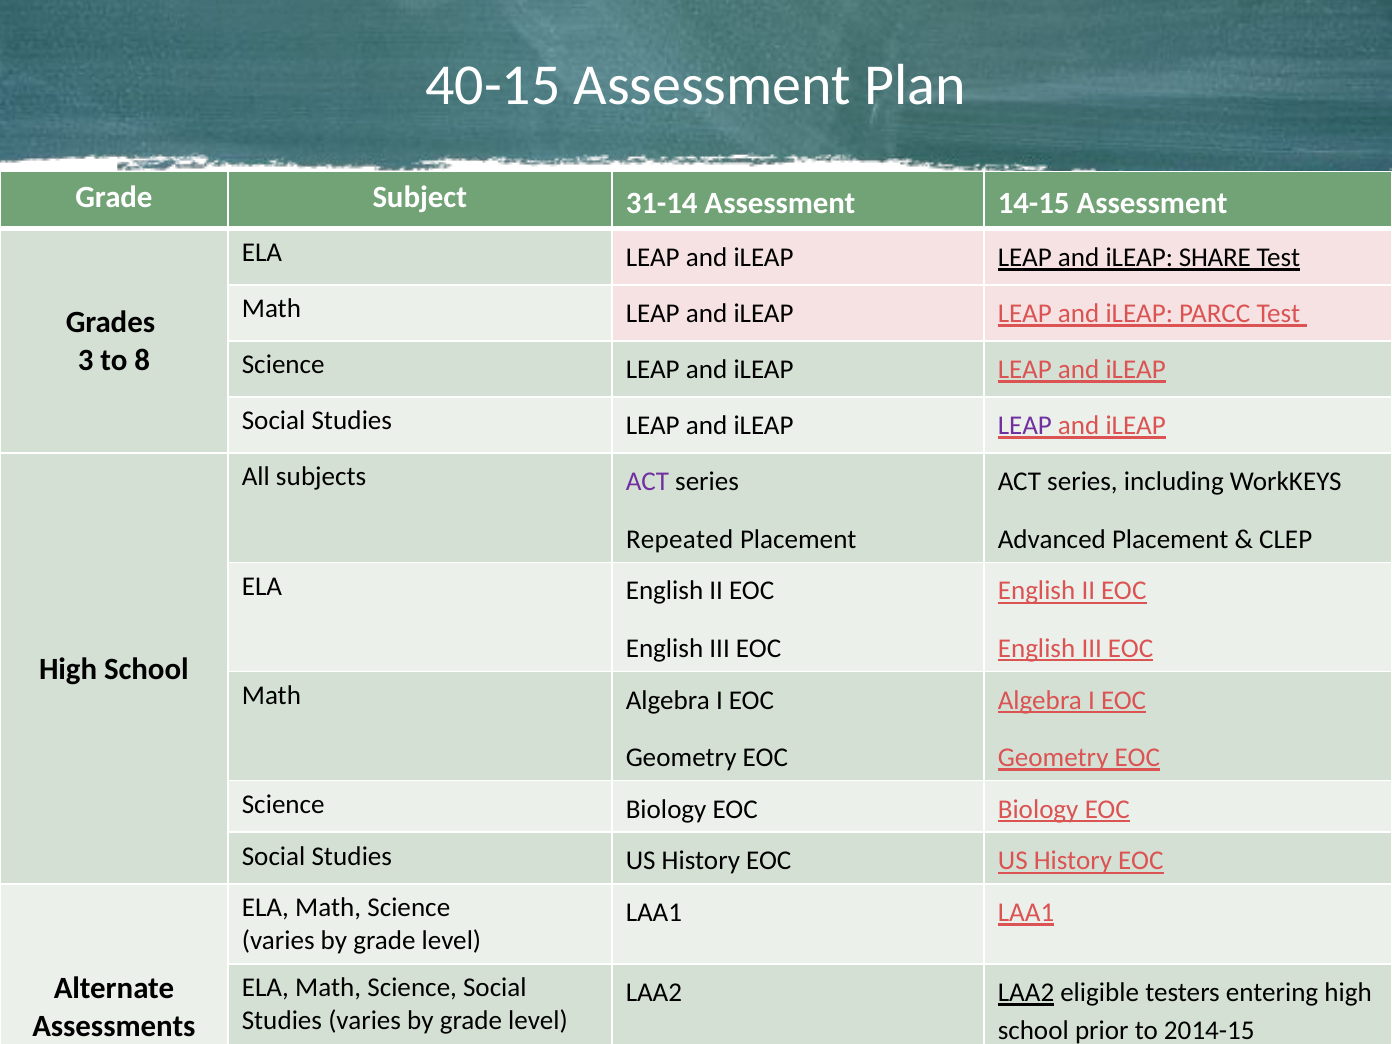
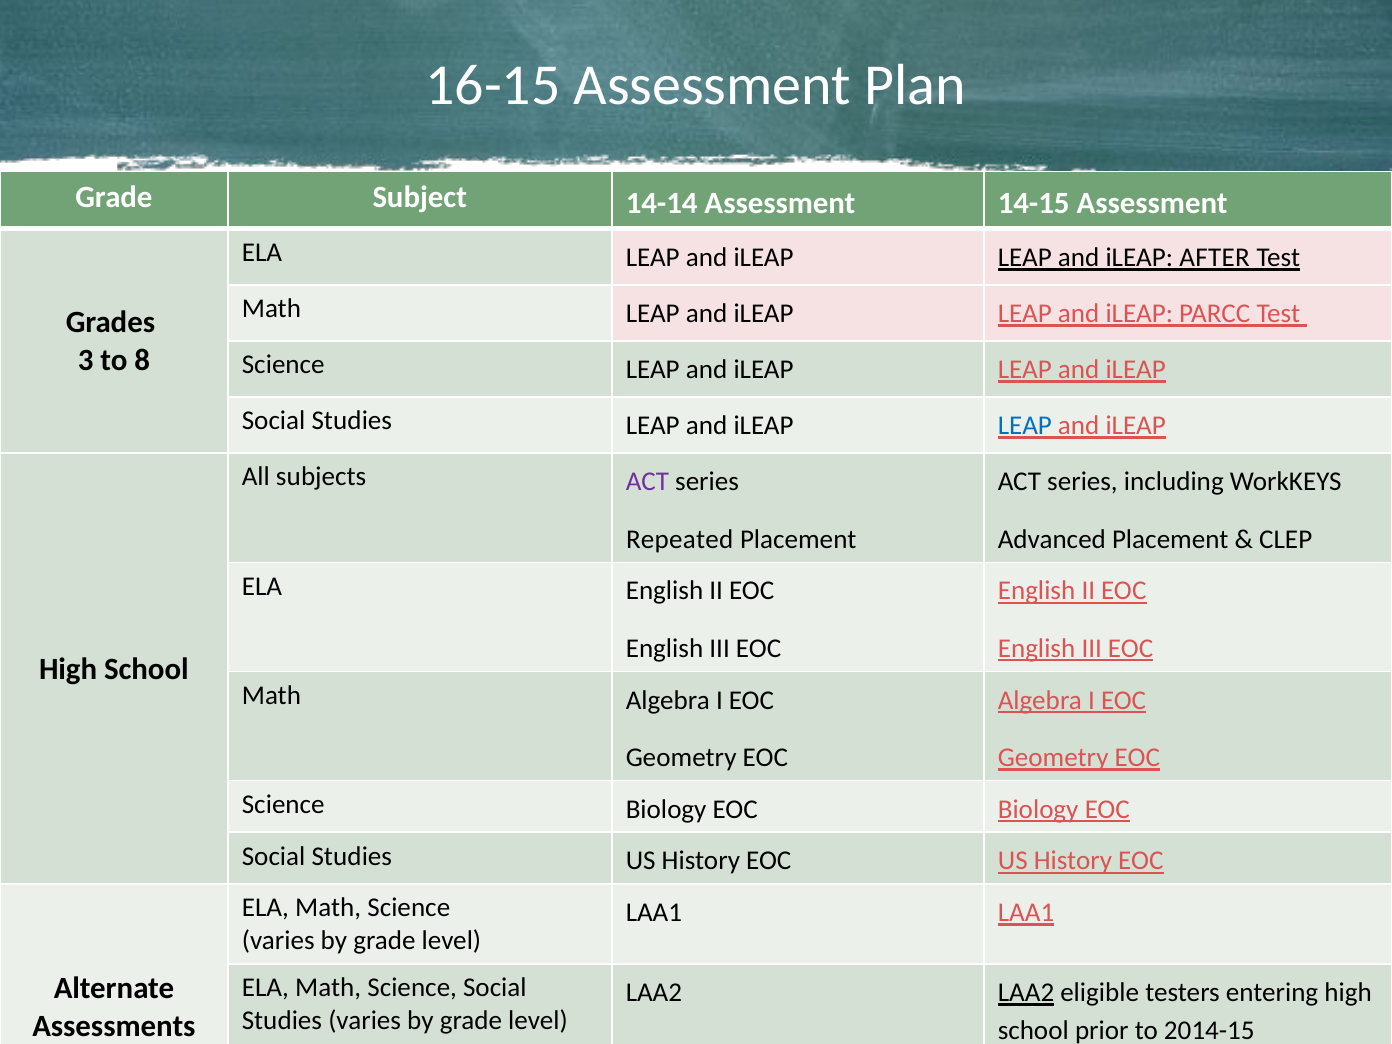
40-15: 40-15 -> 16-15
31-14: 31-14 -> 14-14
SHARE: SHARE -> AFTER
LEAP at (1025, 426) colour: purple -> blue
